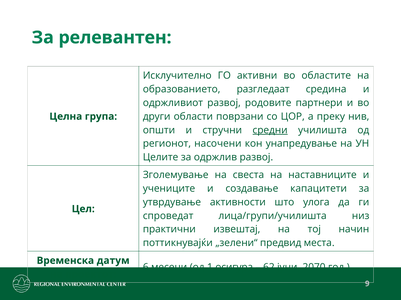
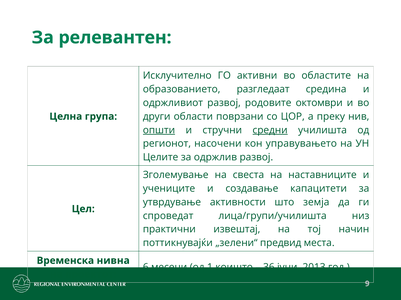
партнери: партнери -> октомври
општи underline: none -> present
унапредување: унапредување -> управувањето
улога: улога -> земја
датум: датум -> нивна
осигура: осигура -> коишто
62: 62 -> 36
2070: 2070 -> 2013
